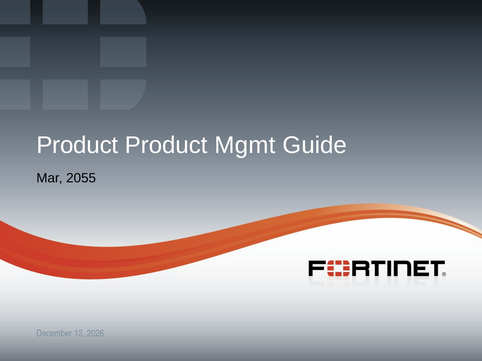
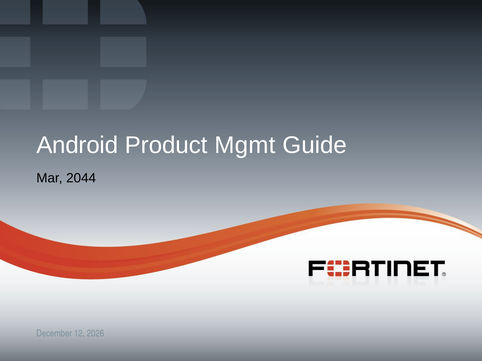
Product at (77, 145): Product -> Android
2055: 2055 -> 2044
